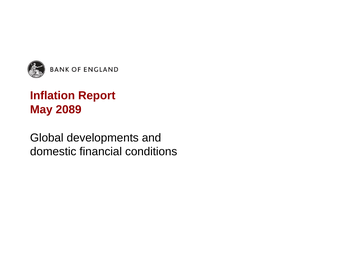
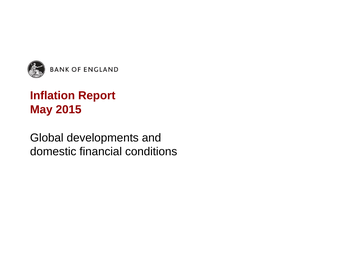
2089: 2089 -> 2015
